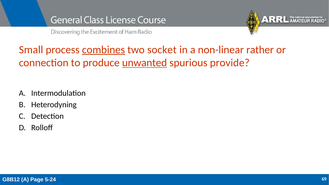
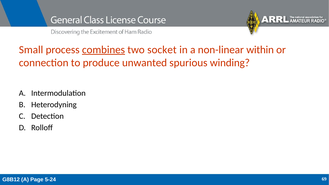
rather: rather -> within
unwanted underline: present -> none
provide: provide -> winding
